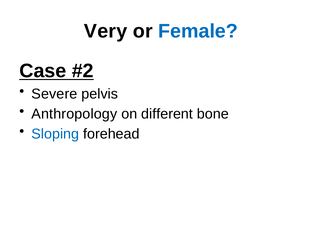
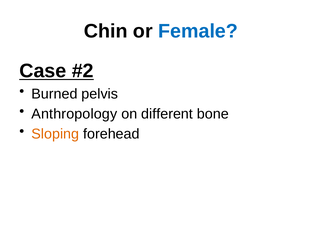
Very: Very -> Chin
Severe: Severe -> Burned
Sloping colour: blue -> orange
